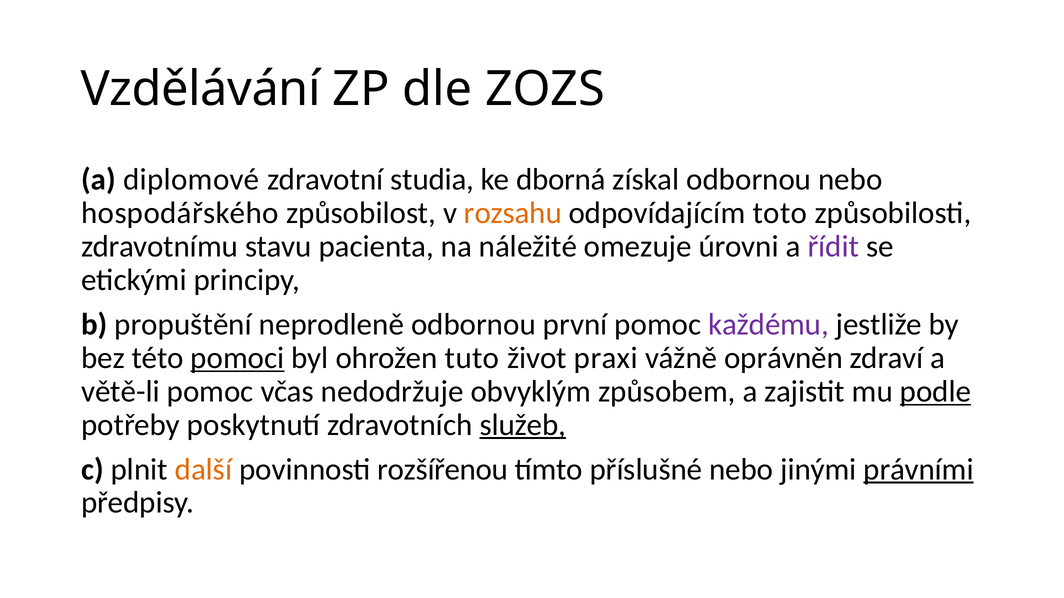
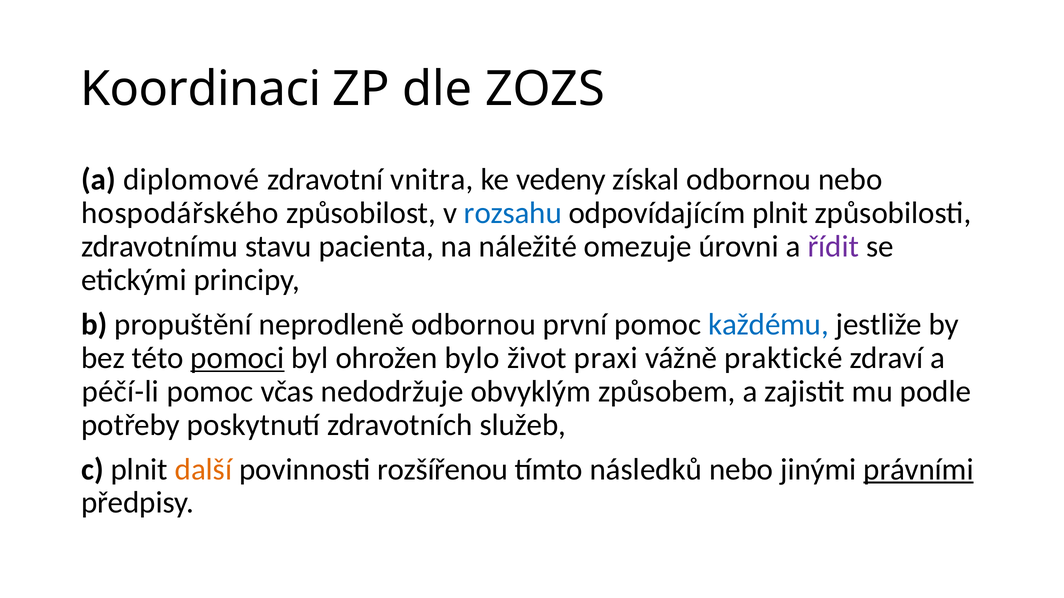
Vzdělávání: Vzdělávání -> Koordinaci
studia: studia -> vnitra
dborná: dborná -> vedeny
rozsahu colour: orange -> blue
odpovídajícím toto: toto -> plnit
každému colour: purple -> blue
tuto: tuto -> bylo
oprávněn: oprávněn -> praktické
větě-li: větě-li -> péčí-li
podle underline: present -> none
služeb underline: present -> none
příslušné: příslušné -> následků
